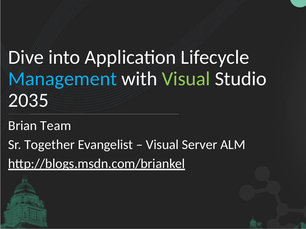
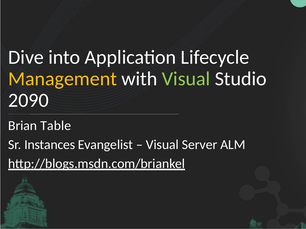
Management colour: light blue -> yellow
2035: 2035 -> 2090
Team: Team -> Table
Together: Together -> Instances
